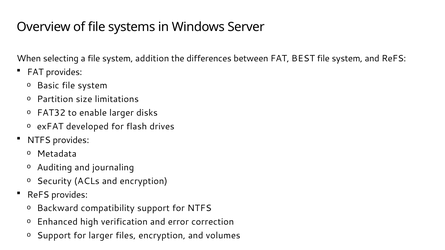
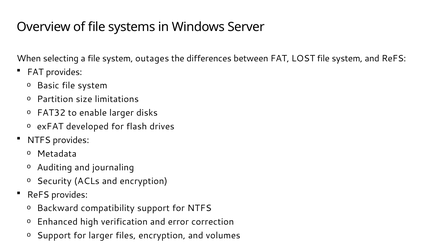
addition: addition -> outages
BEST: BEST -> LOST
